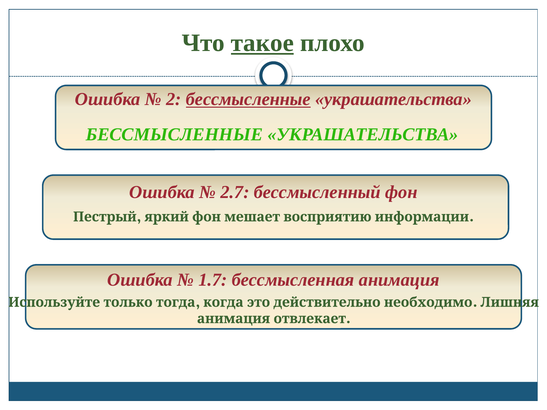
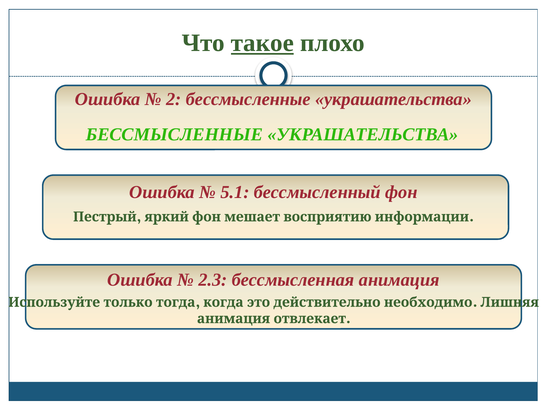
бессмысленные at (248, 99) underline: present -> none
2.7: 2.7 -> 5.1
1.7: 1.7 -> 2.3
